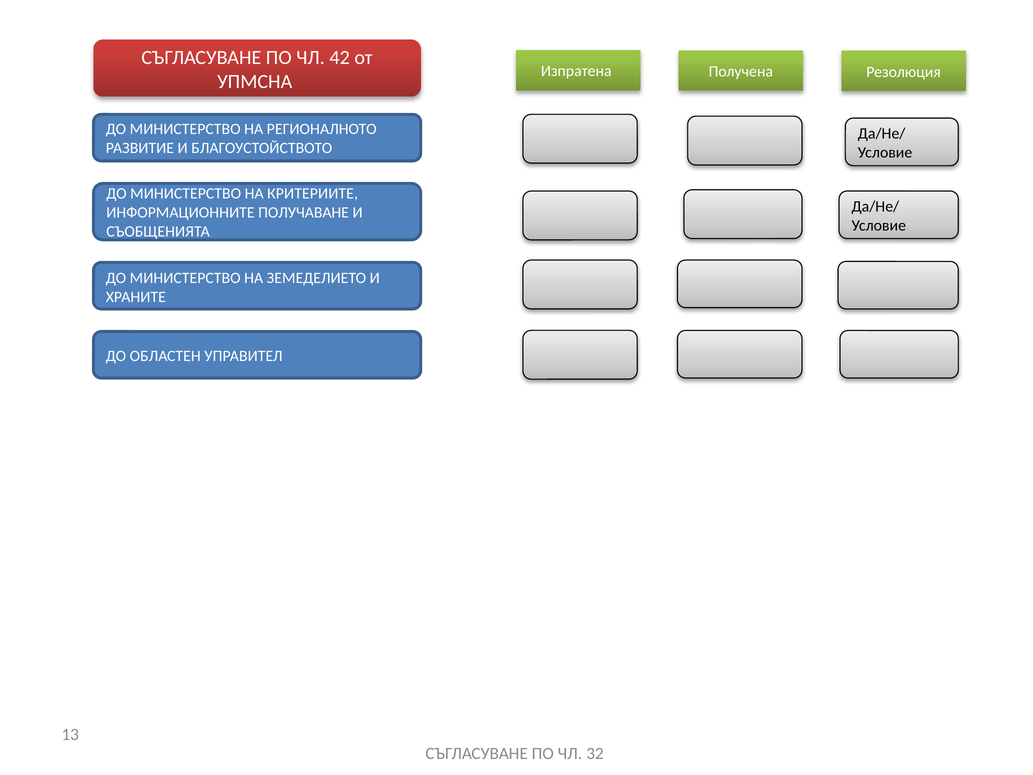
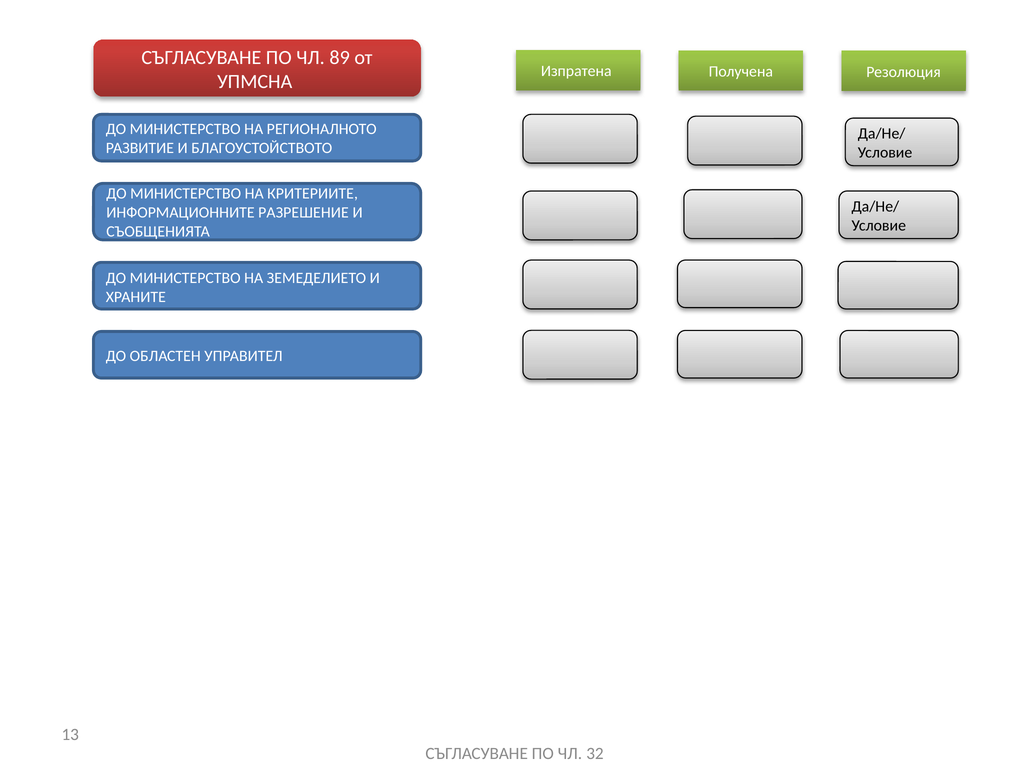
42: 42 -> 89
ПОЛУЧАВАНЕ: ПОЛУЧАВАНЕ -> РАЗРЕШЕНИЕ
